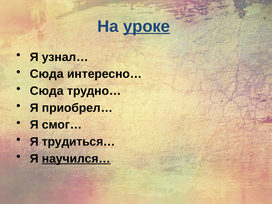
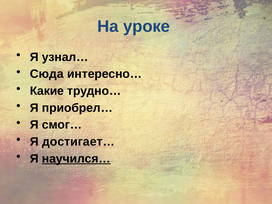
уроке underline: present -> none
Сюда at (47, 91): Сюда -> Какие
трудиться…: трудиться… -> достигает…
